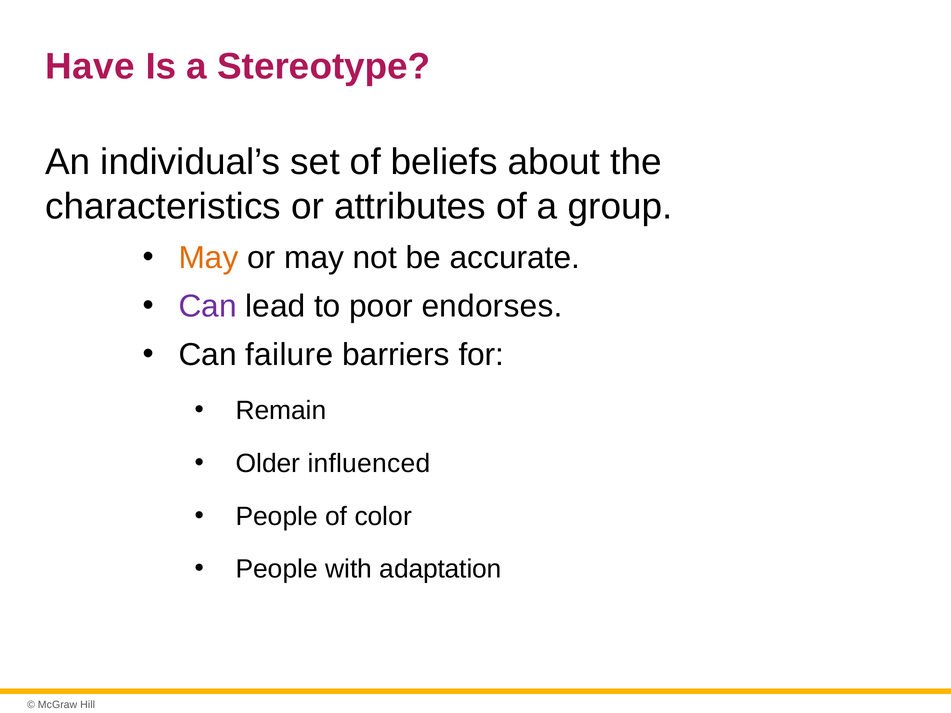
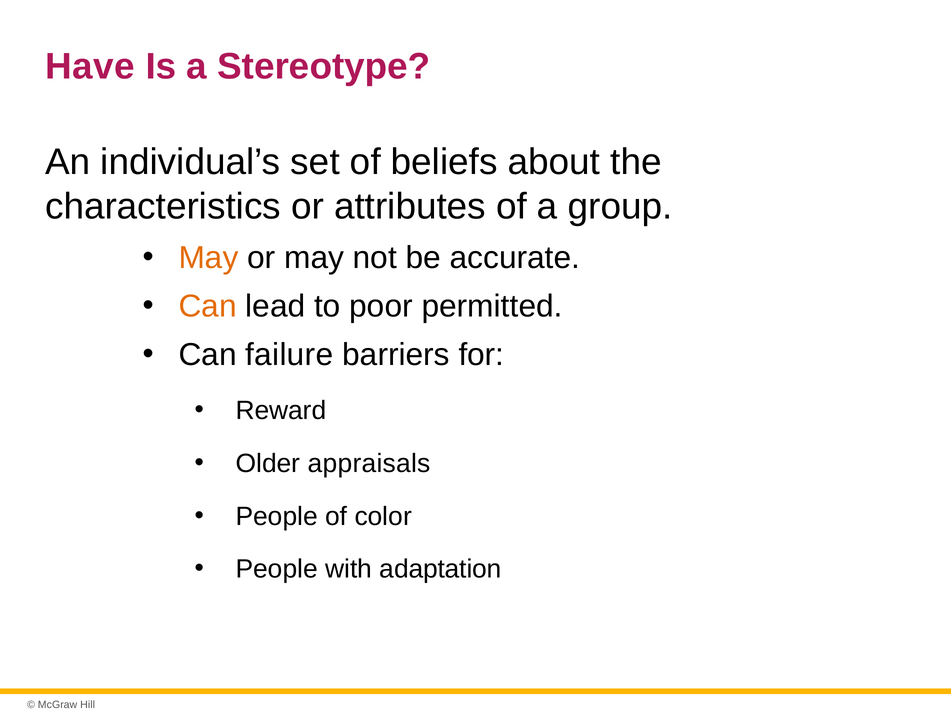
Can at (208, 307) colour: purple -> orange
endorses: endorses -> permitted
Remain: Remain -> Reward
influenced: influenced -> appraisals
